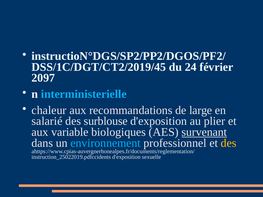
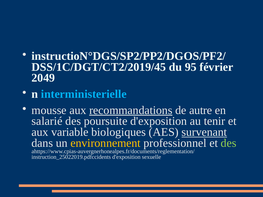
24: 24 -> 95
2097: 2097 -> 2049
chaleur: chaleur -> mousse
recommandations underline: none -> present
large: large -> autre
surblouse: surblouse -> poursuite
plier: plier -> tenir
environnement colour: light blue -> yellow
des at (229, 143) colour: yellow -> light green
